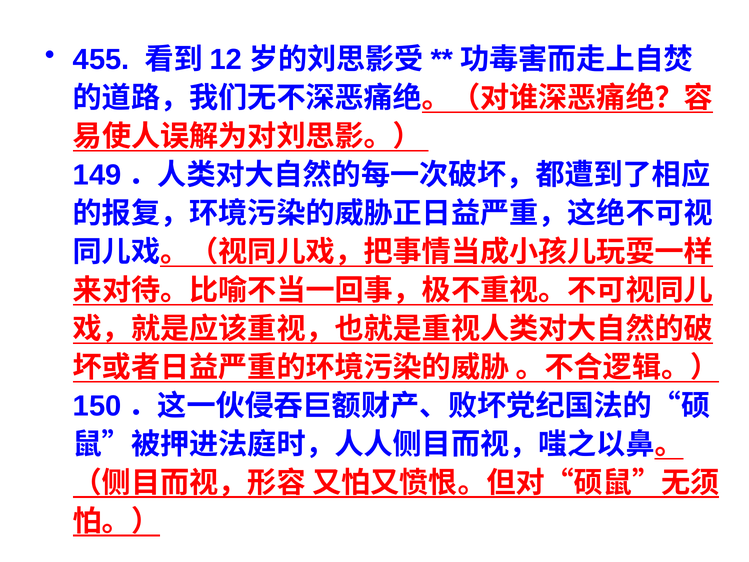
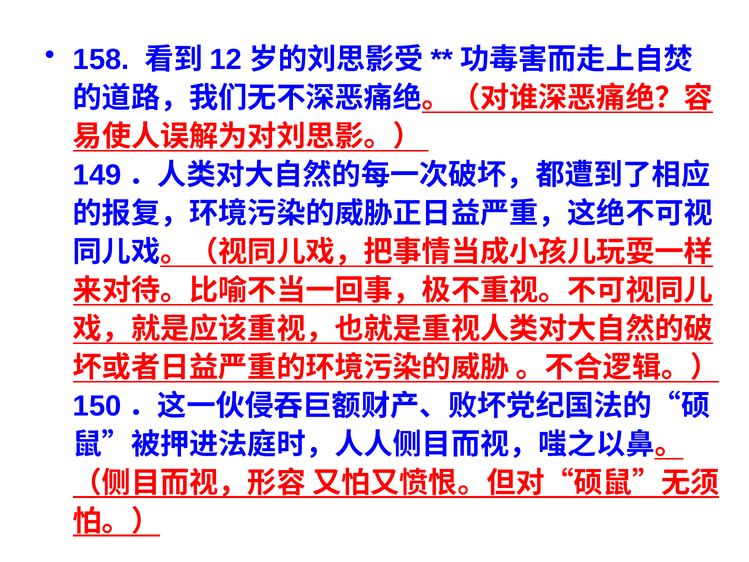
455: 455 -> 158
